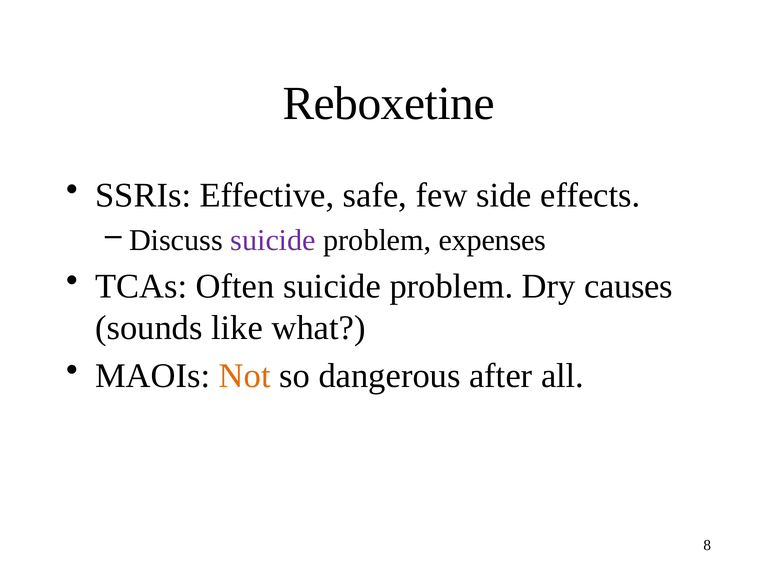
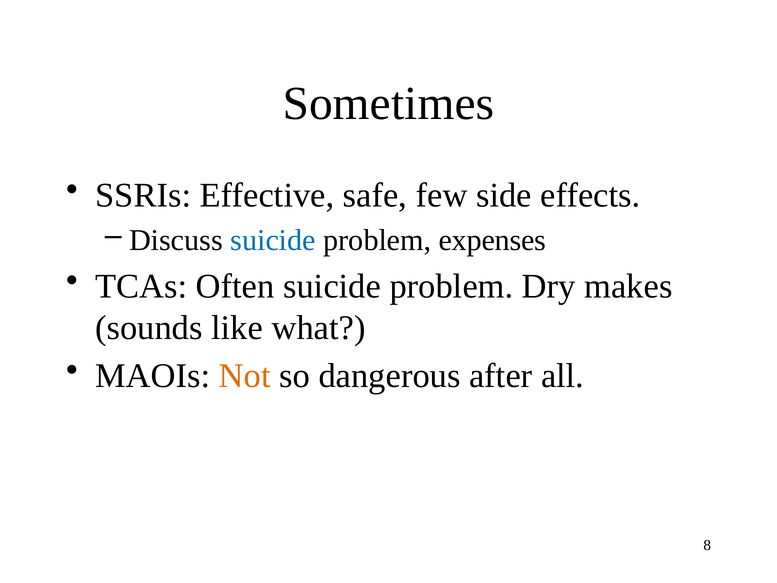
Reboxetine: Reboxetine -> Sometimes
suicide at (273, 240) colour: purple -> blue
causes: causes -> makes
